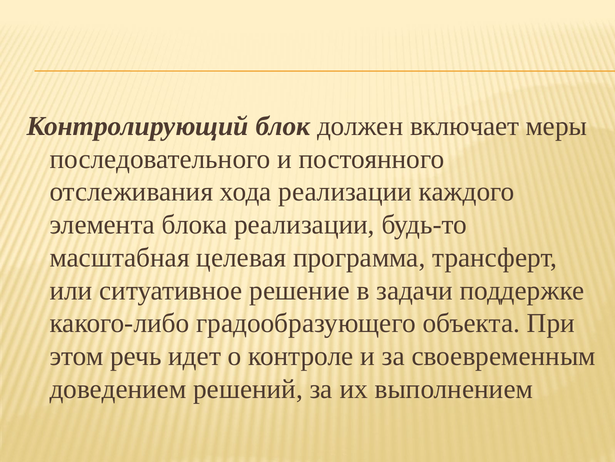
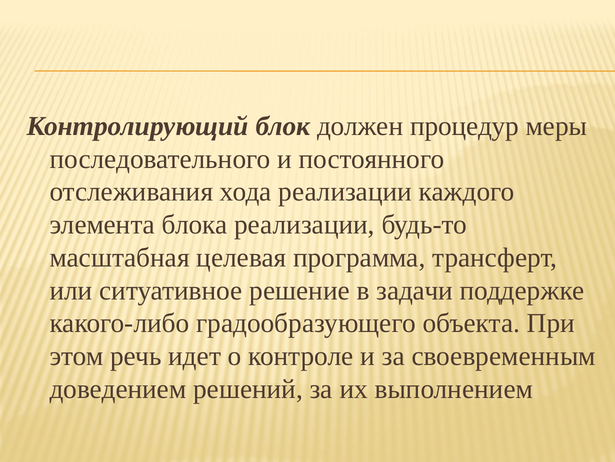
включает: включает -> процедур
